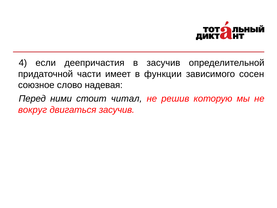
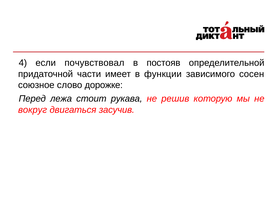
деепричастия: деепричастия -> почувствовал
в засучив: засучив -> постояв
надевая: надевая -> дорожке
ними: ними -> лежа
читал: читал -> рукава
